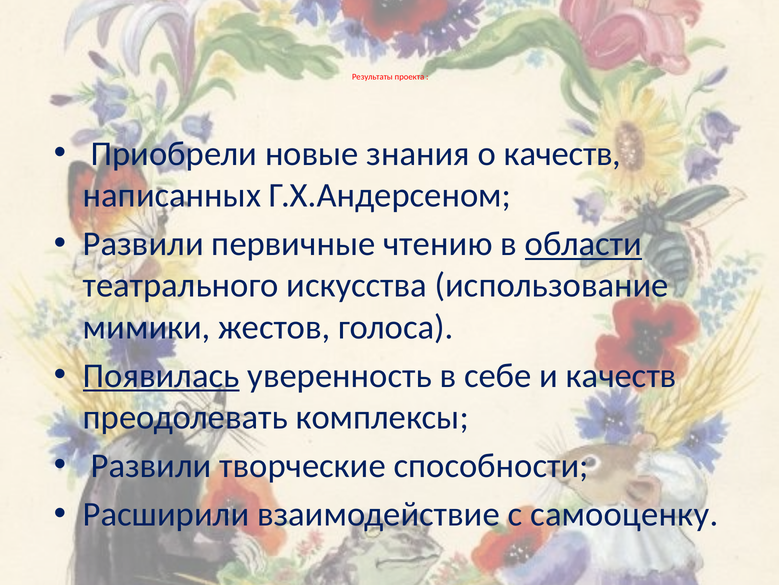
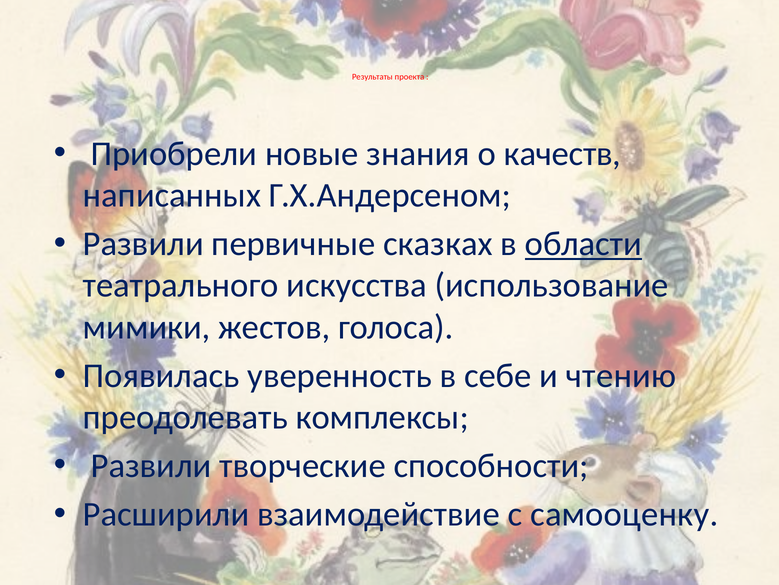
чтению: чтению -> сказках
Появилась underline: present -> none
и качеств: качеств -> чтению
